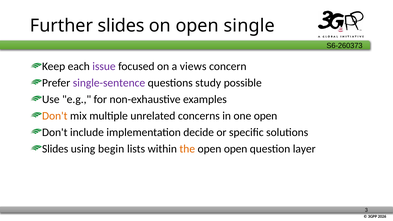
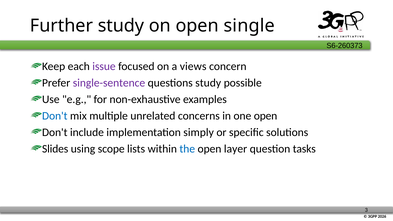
Further slides: slides -> study
Don't at (55, 116) colour: orange -> blue
decide: decide -> simply
begin: begin -> scope
the colour: orange -> blue
open open: open -> layer
layer: layer -> tasks
